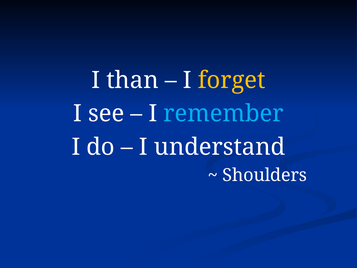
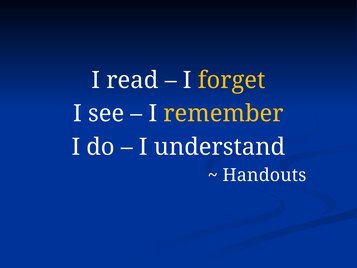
than: than -> read
remember colour: light blue -> yellow
Shoulders: Shoulders -> Handouts
